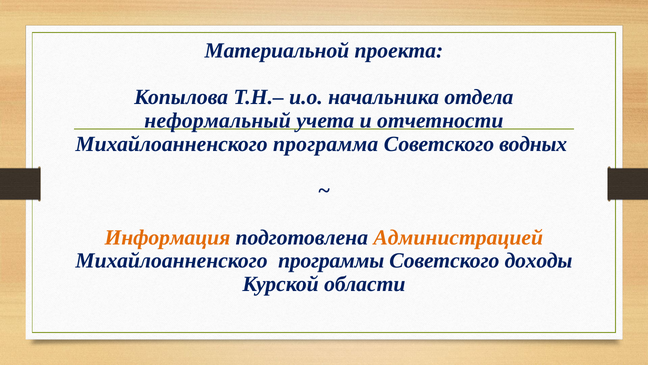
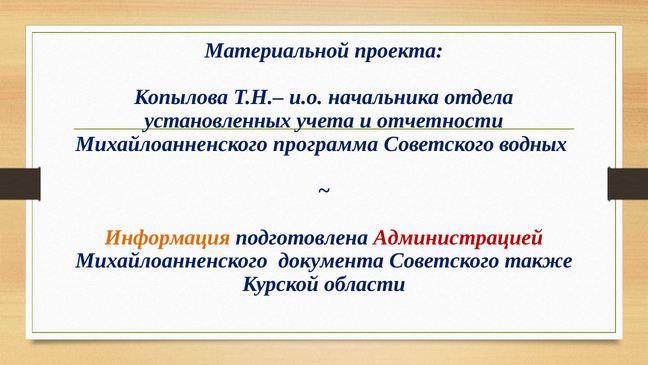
неформальный: неформальный -> установленных
Администрацией colour: orange -> red
программы: программы -> документа
доходы: доходы -> также
